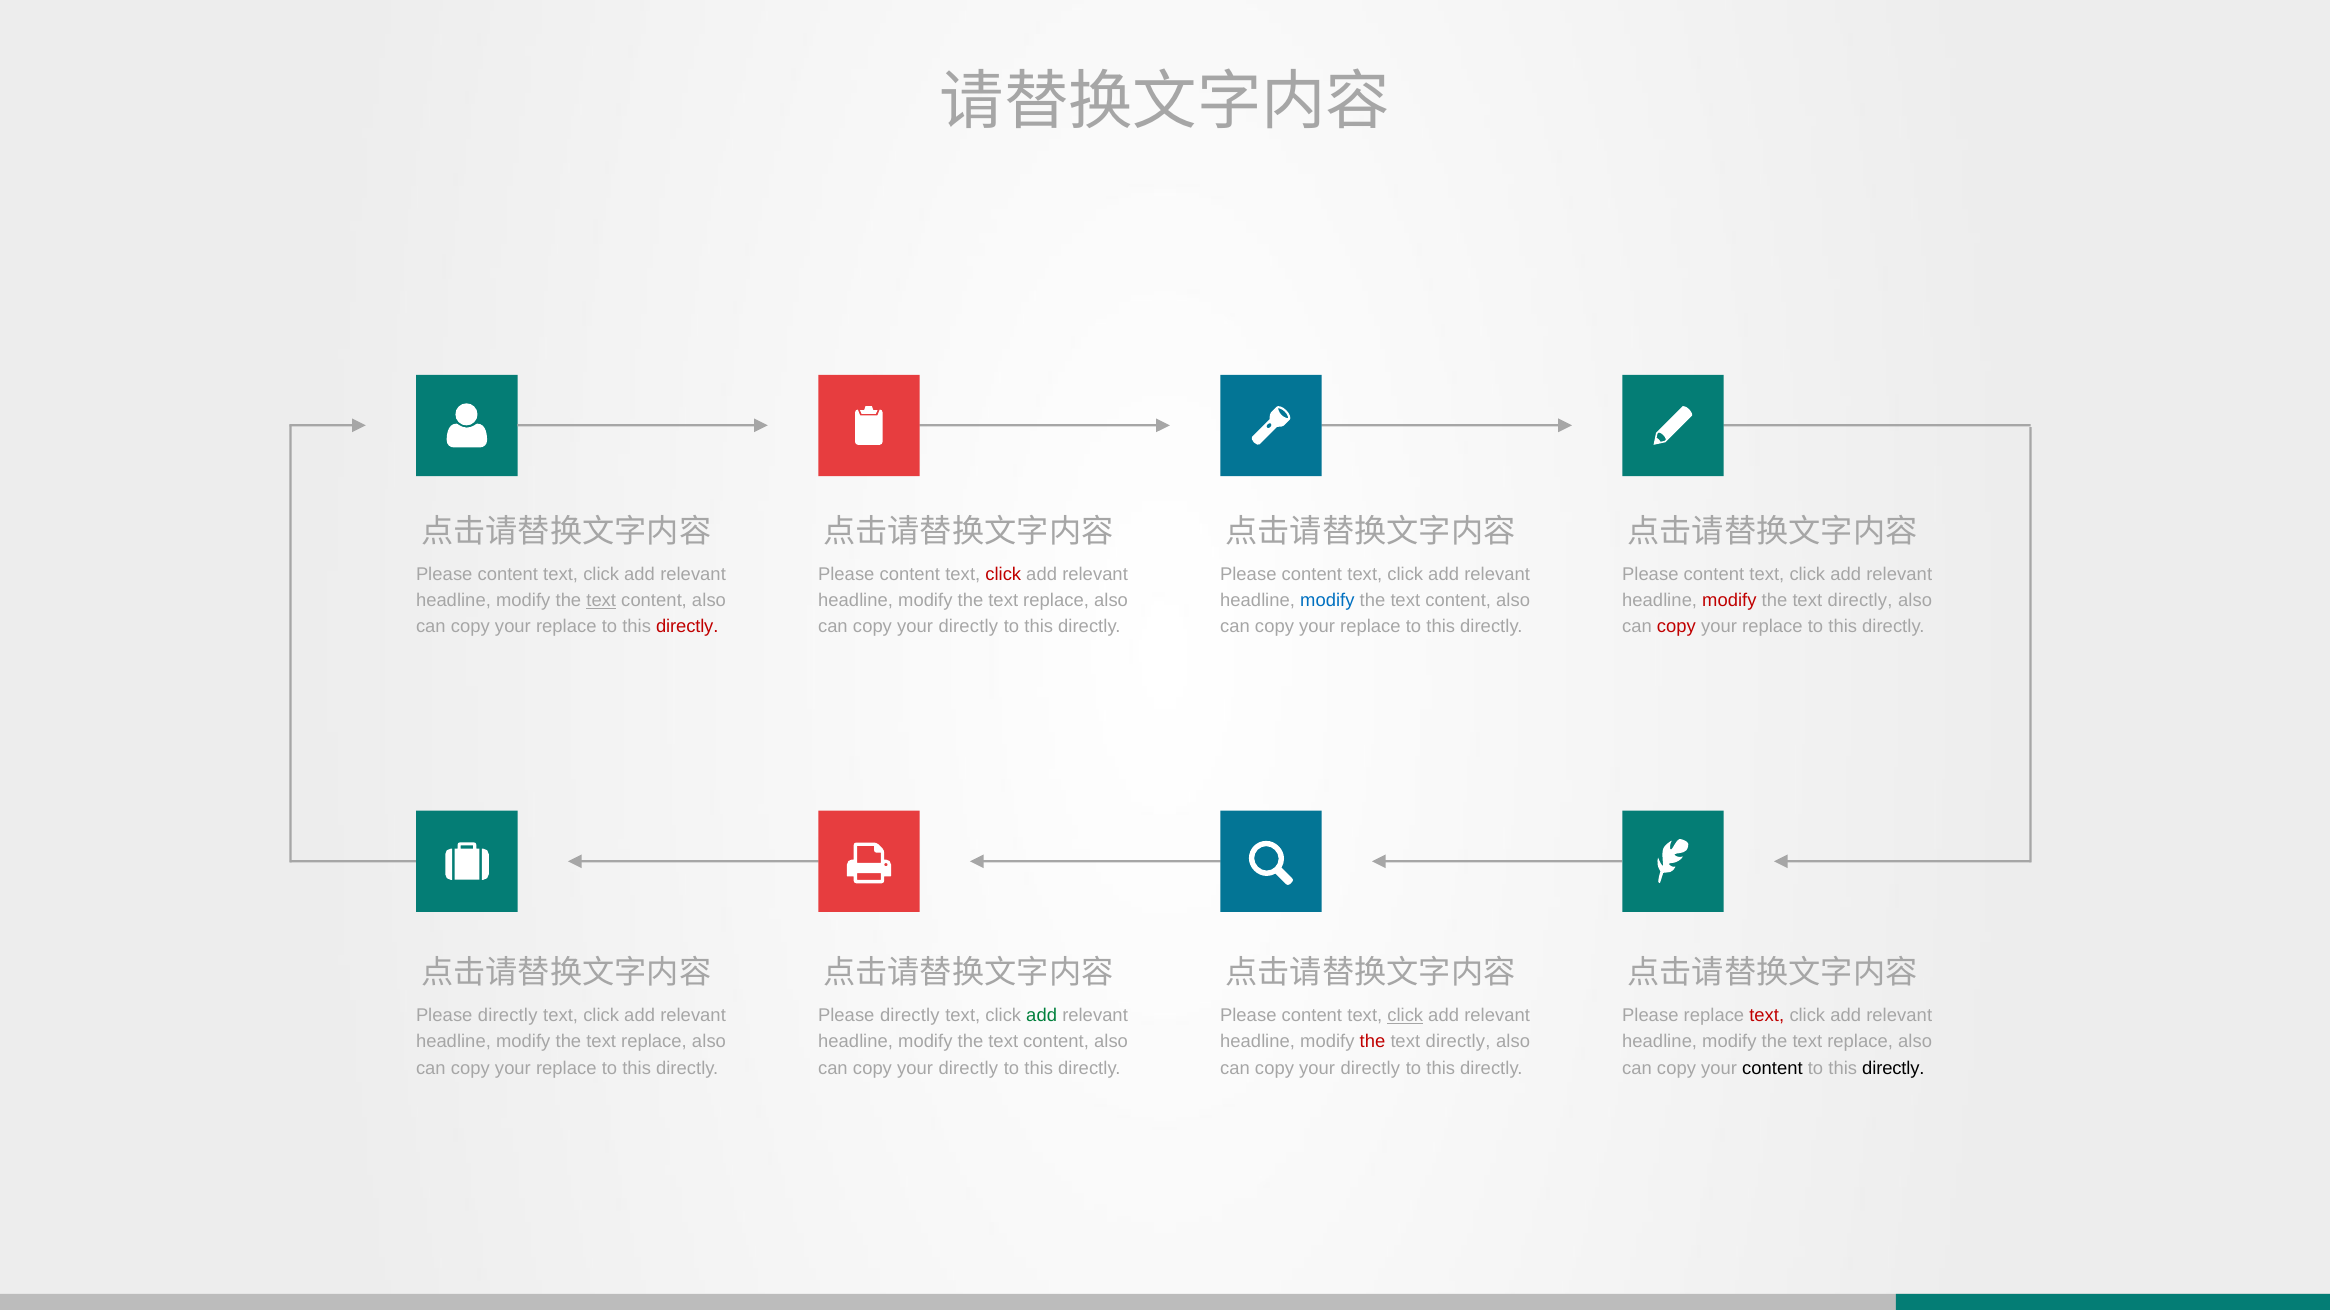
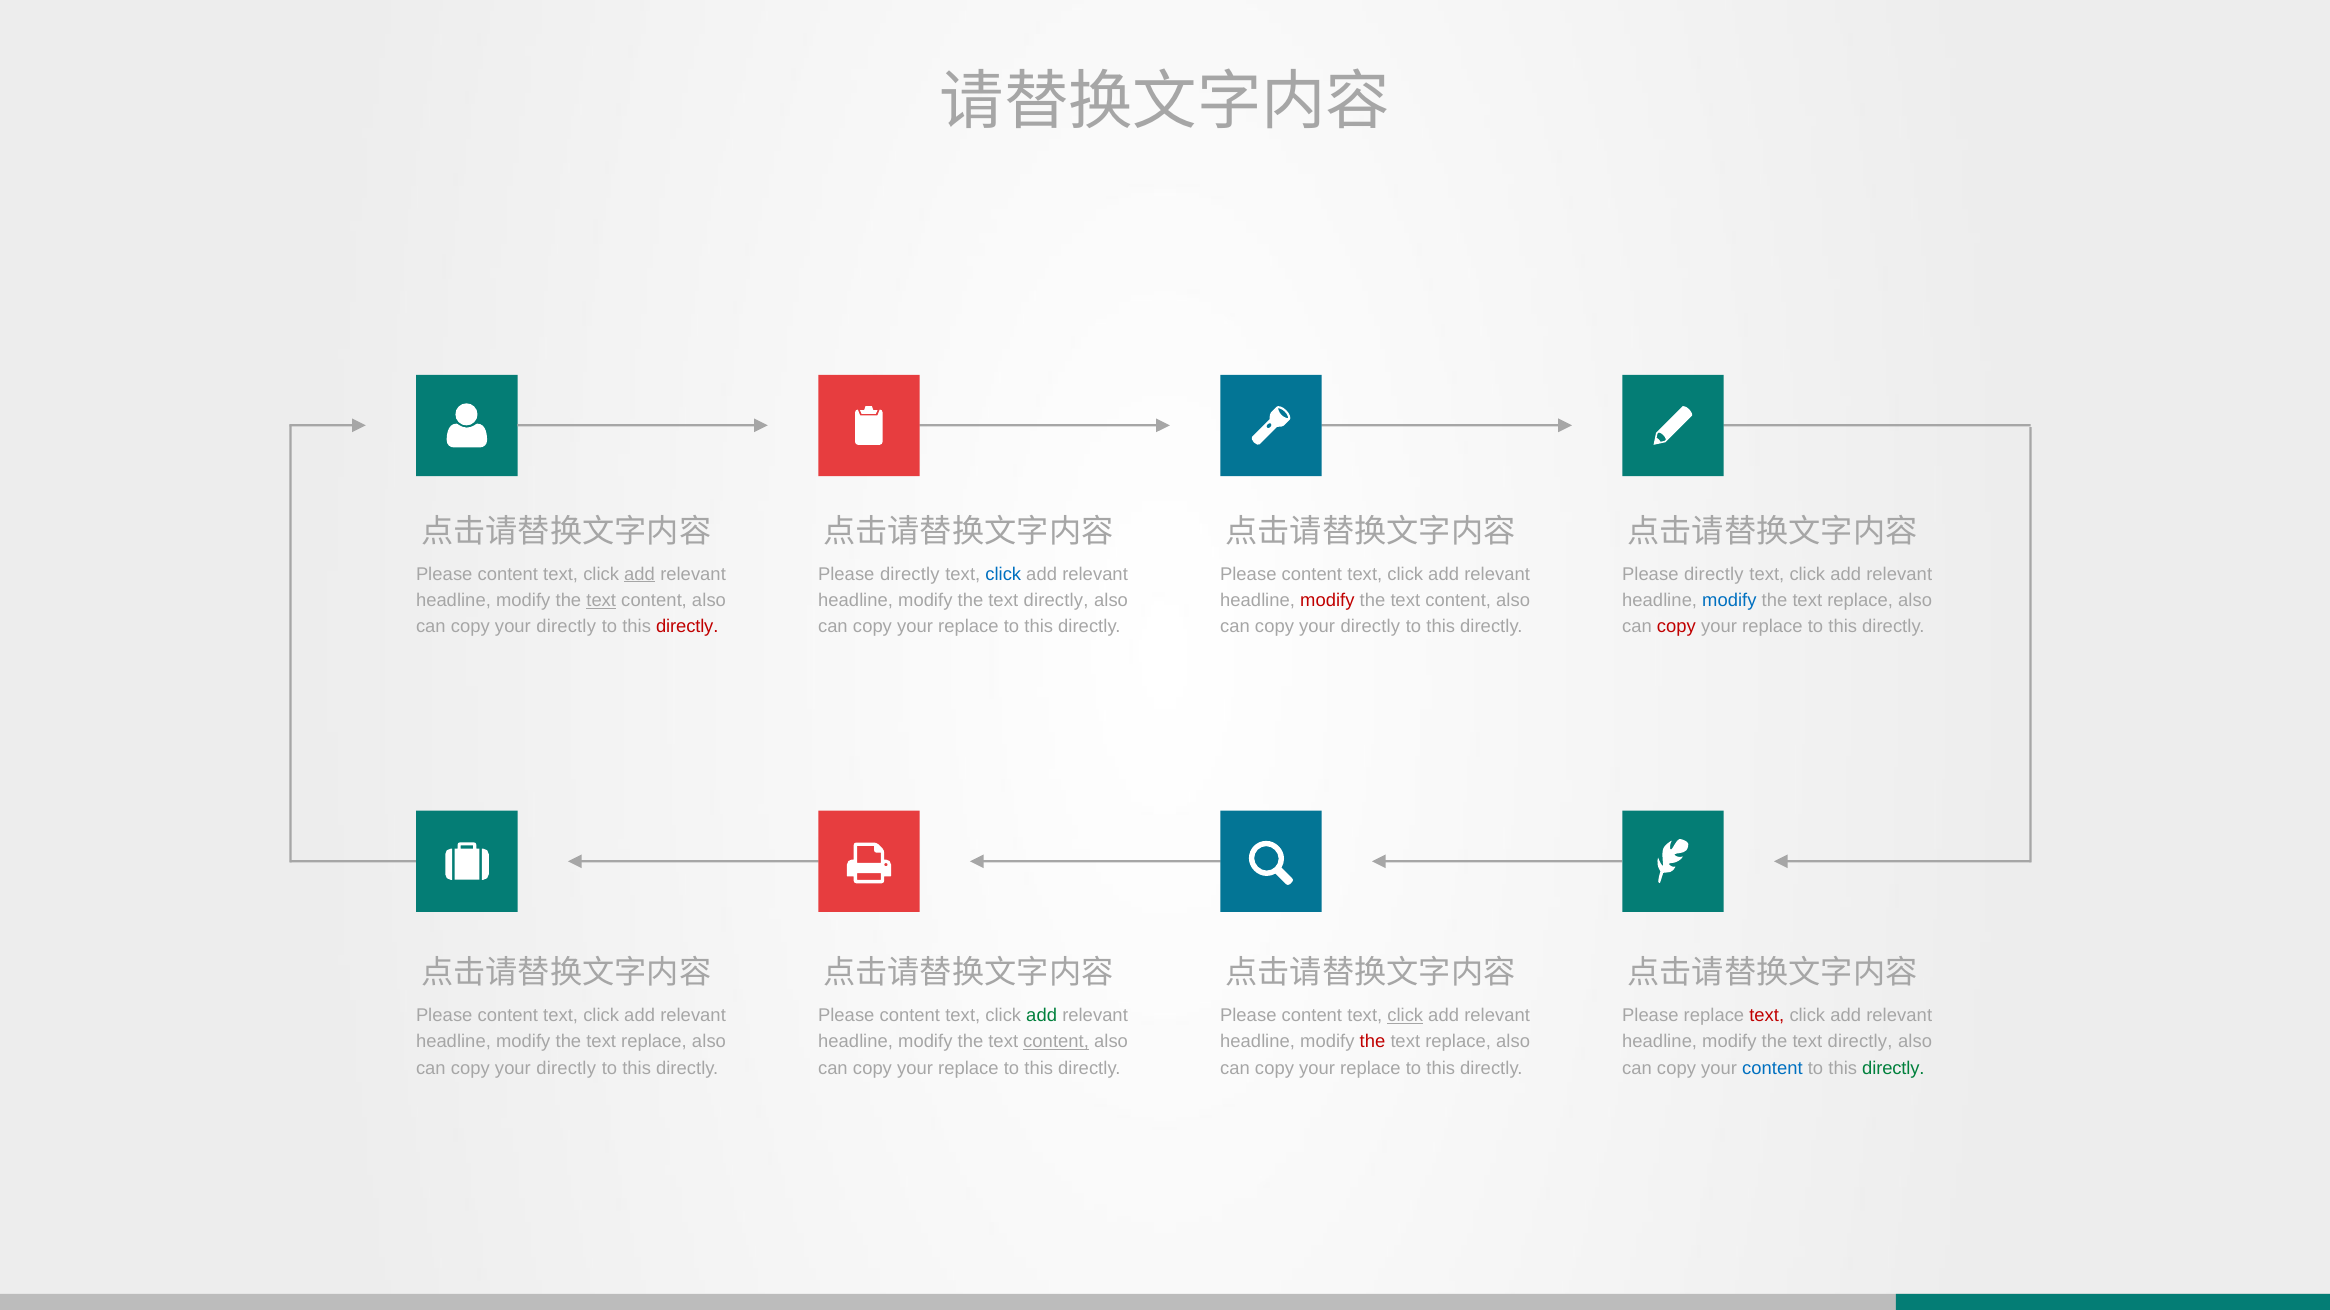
add at (640, 574) underline: none -> present
content at (910, 574): content -> directly
click at (1003, 574) colour: red -> blue
content at (1714, 574): content -> directly
replace at (1056, 601): replace -> directly
modify at (1327, 601) colour: blue -> red
modify at (1729, 601) colour: red -> blue
directly at (1860, 601): directly -> replace
replace at (566, 627): replace -> directly
directly at (968, 627): directly -> replace
replace at (1370, 627): replace -> directly
directly at (508, 1016): directly -> content
directly at (910, 1016): directly -> content
content at (1056, 1042) underline: none -> present
directly at (1458, 1042): directly -> replace
replace at (1860, 1042): replace -> directly
replace at (566, 1069): replace -> directly
directly at (968, 1069): directly -> replace
directly at (1370, 1069): directly -> replace
content at (1772, 1069) colour: black -> blue
directly at (1893, 1069) colour: black -> green
